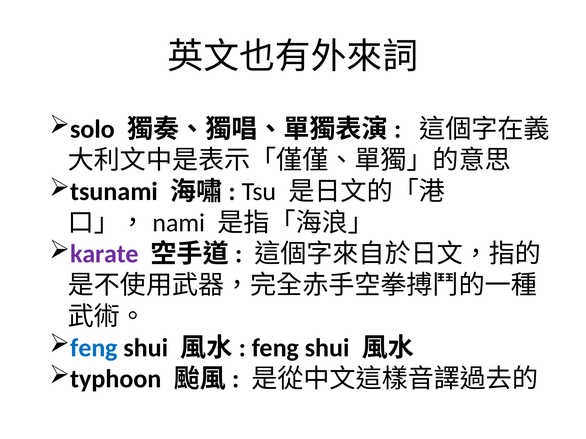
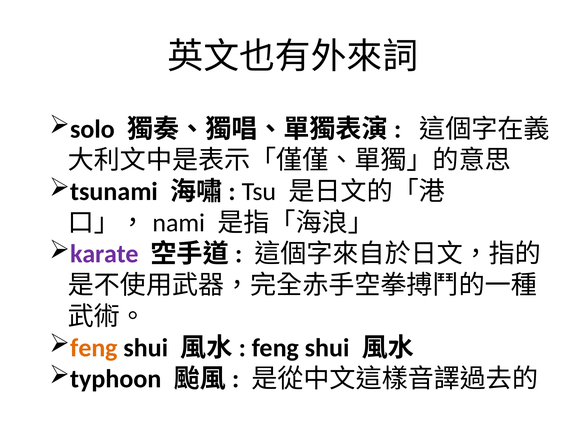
feng at (94, 348) colour: blue -> orange
